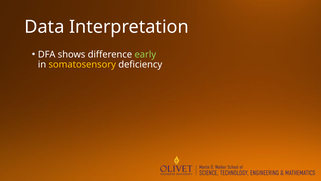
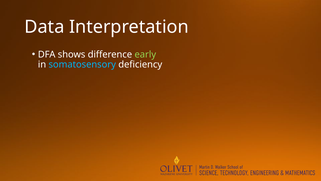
somatosensory colour: yellow -> light blue
